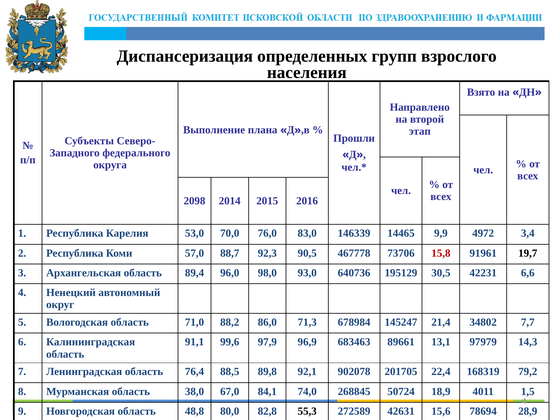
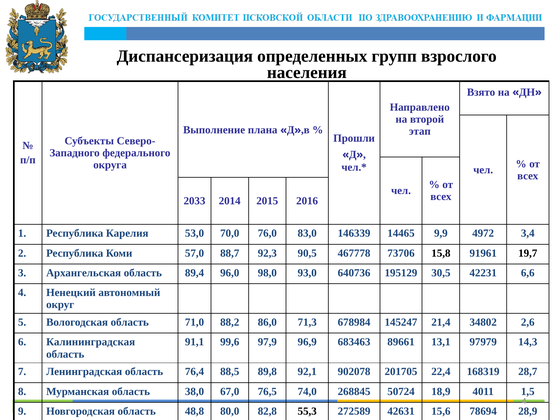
2098: 2098 -> 2033
15,8 colour: red -> black
7,7: 7,7 -> 2,6
79,2: 79,2 -> 28,7
84,1: 84,1 -> 76,5
